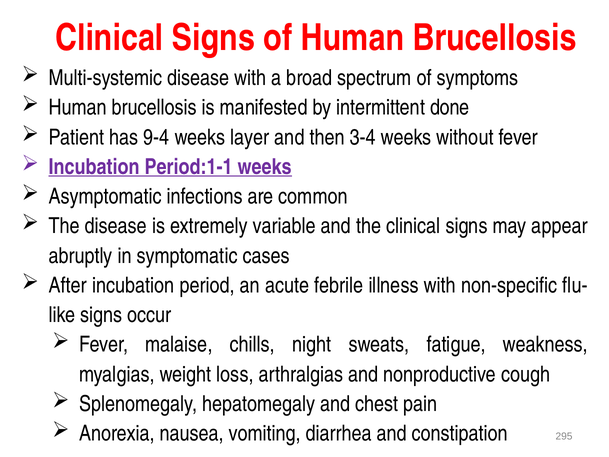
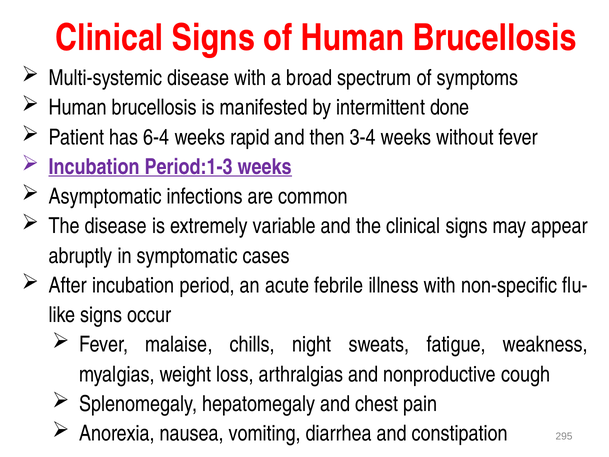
9-4: 9-4 -> 6-4
layer: layer -> rapid
Period:1-1: Period:1-1 -> Period:1-3
